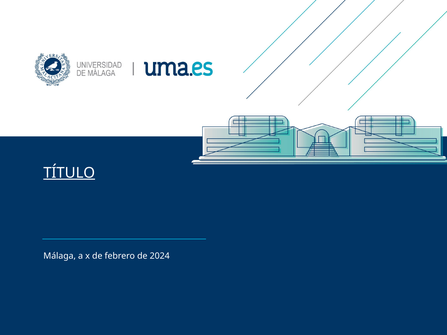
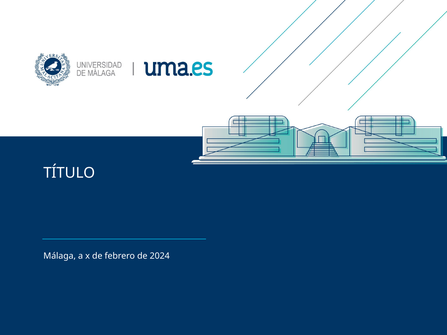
TÍTULO underline: present -> none
